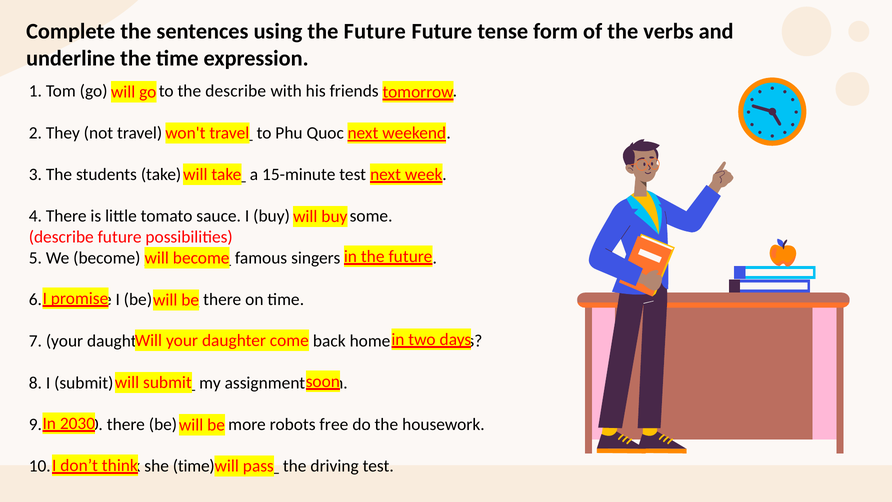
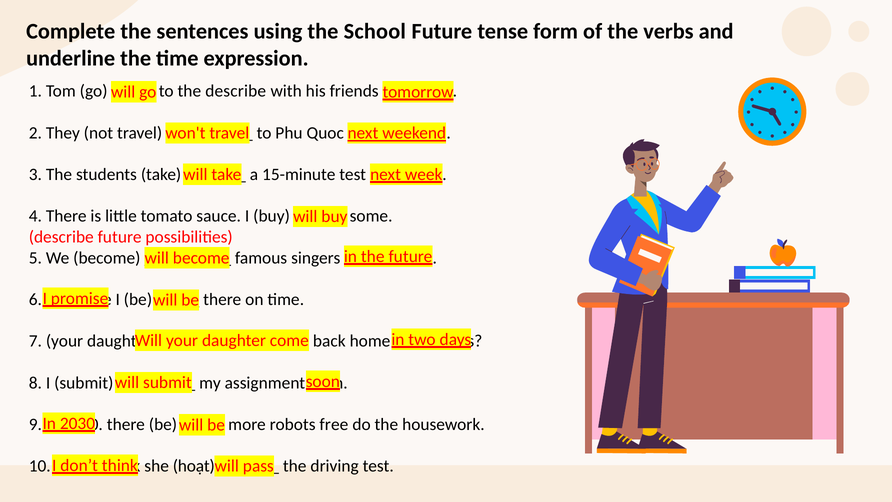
using the Future: Future -> School
she time: time -> hoạt
